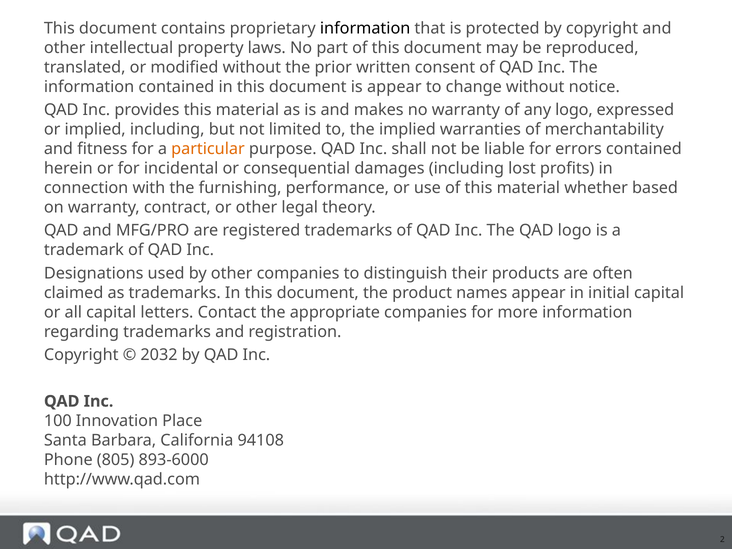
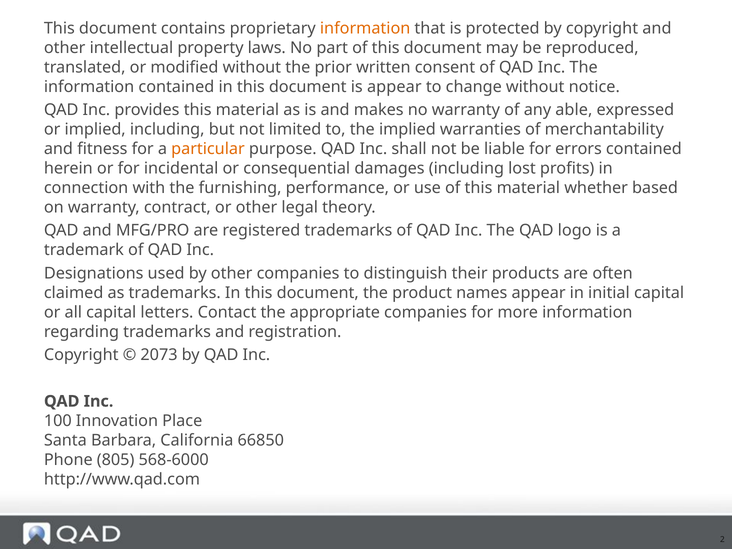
information at (365, 28) colour: black -> orange
any logo: logo -> able
2032: 2032 -> 2073
94108: 94108 -> 66850
893-6000: 893-6000 -> 568-6000
